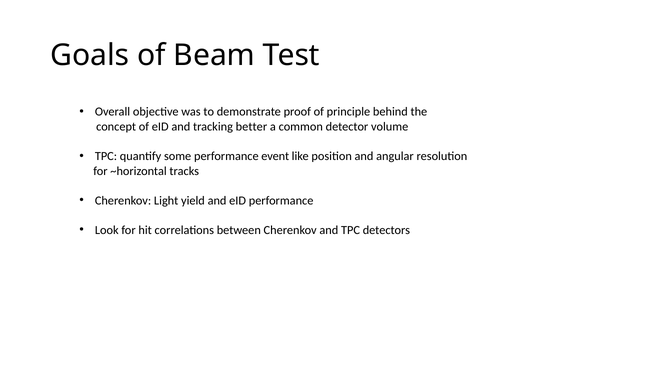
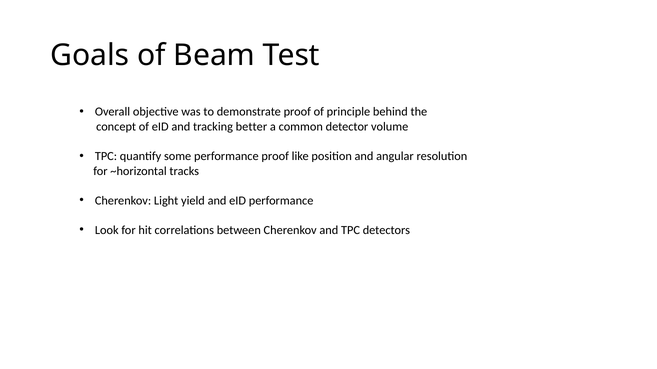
performance event: event -> proof
